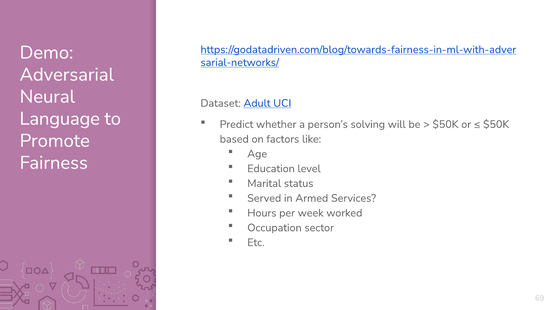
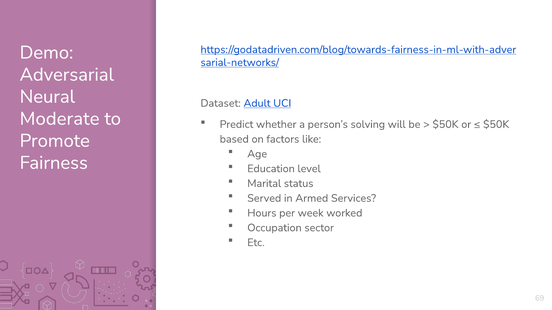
Language: Language -> Moderate
